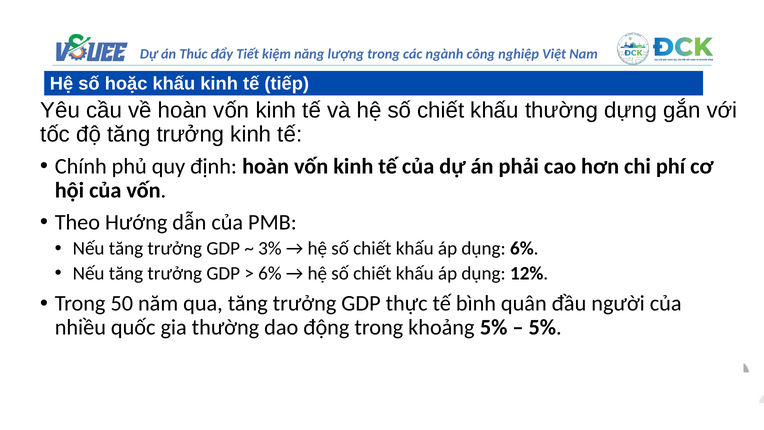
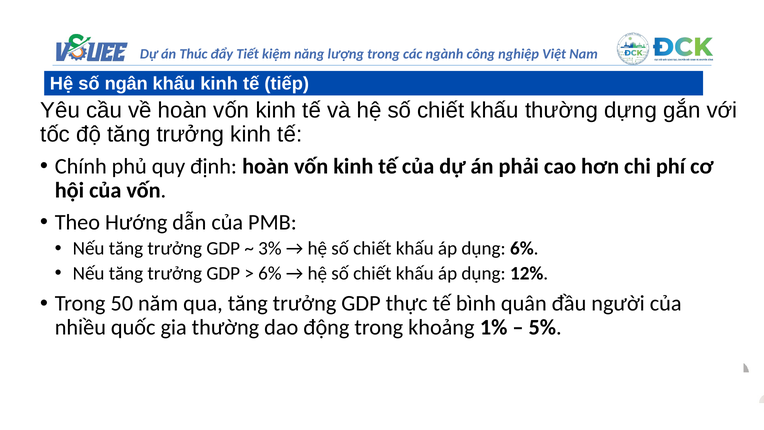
hoặc: hoặc -> ngân
khoảng 5%: 5% -> 1%
